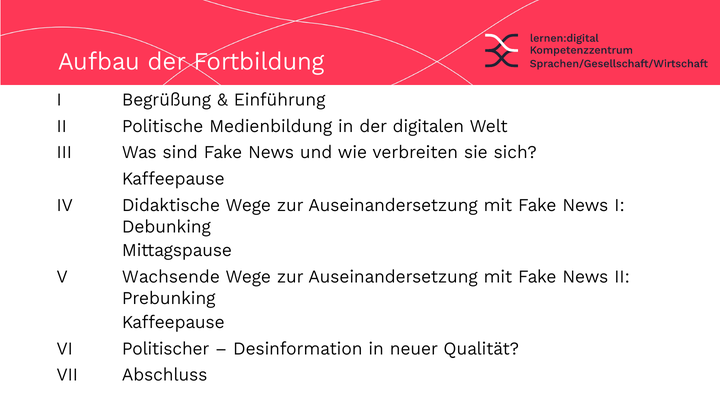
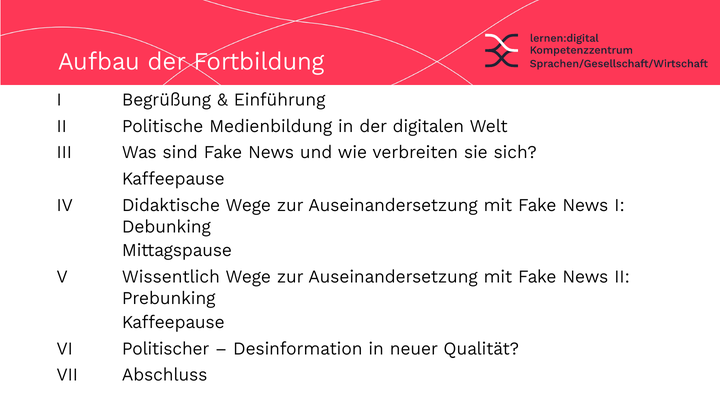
Wachsende: Wachsende -> Wissentlich
